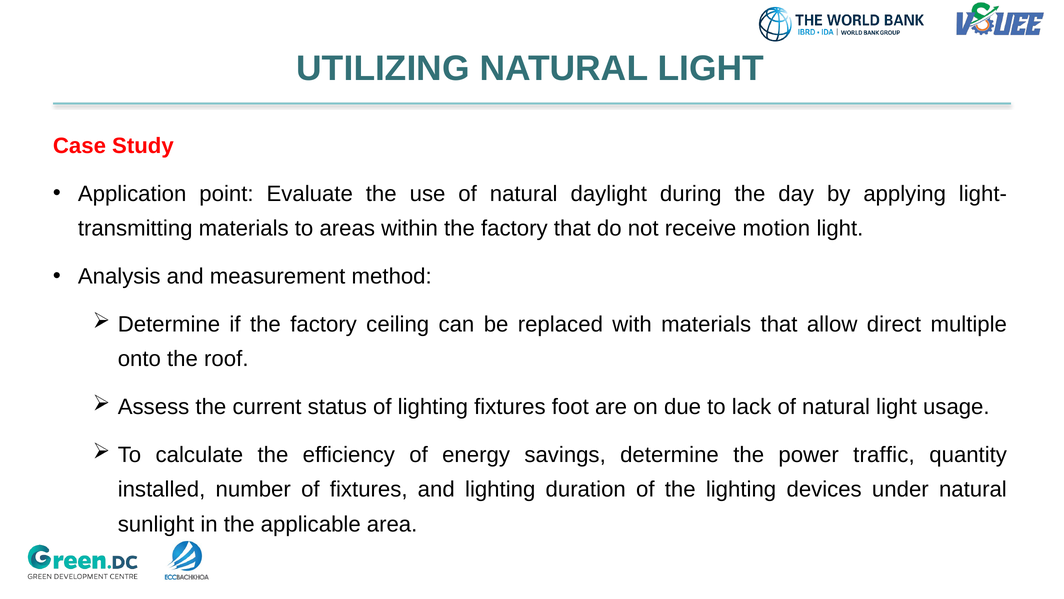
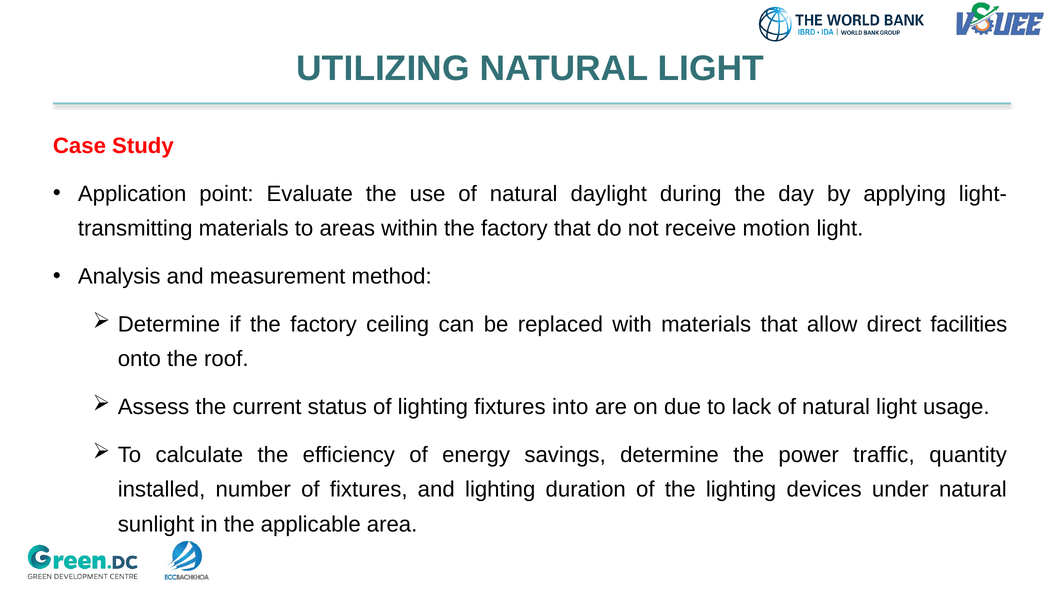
multiple: multiple -> facilities
foot: foot -> into
